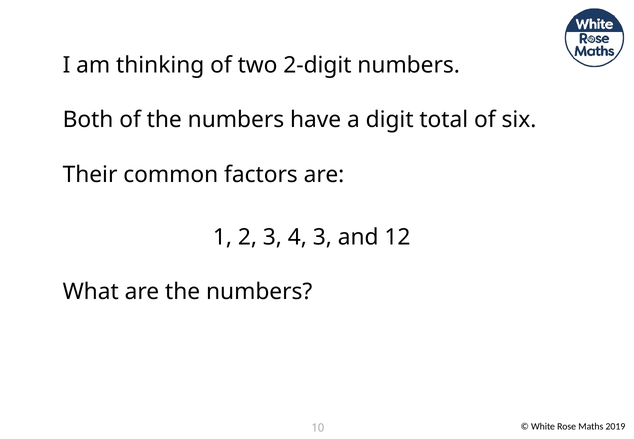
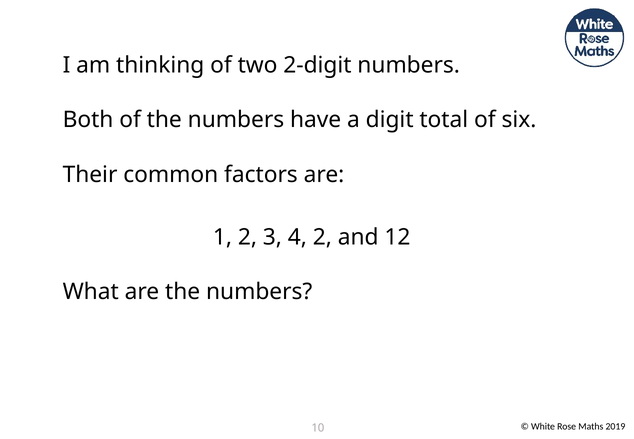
4 3: 3 -> 2
